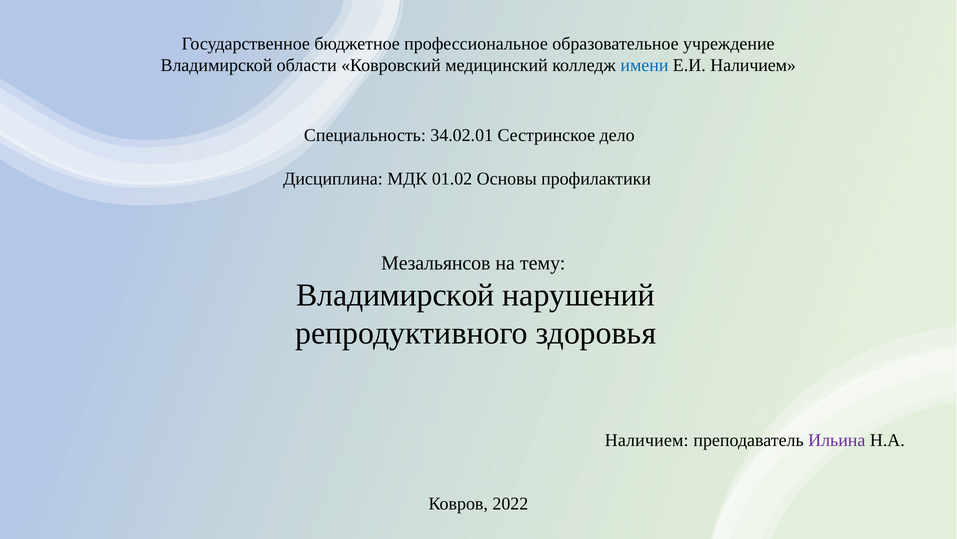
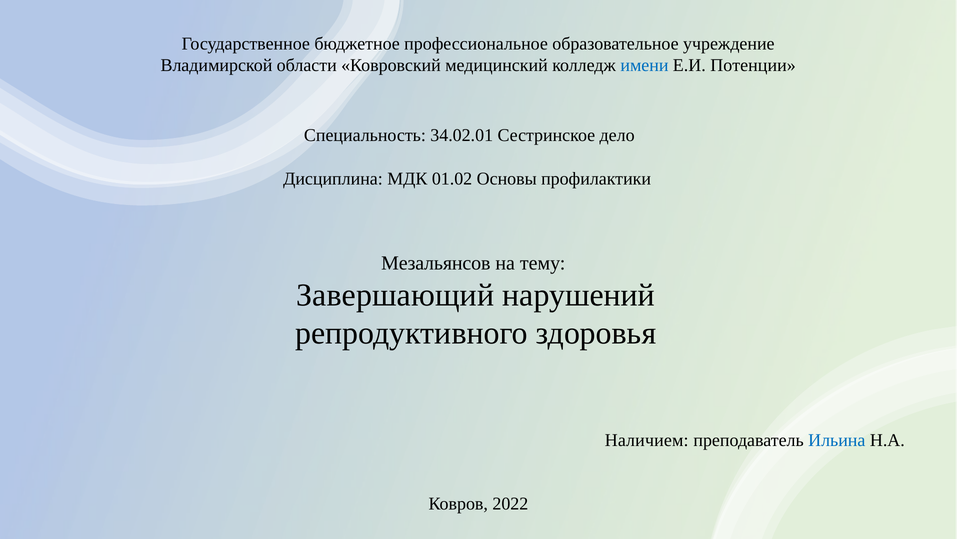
Е.И Наличием: Наличием -> Потенции
Владимирской at (395, 295): Владимирской -> Завершающий
Ильина colour: purple -> blue
